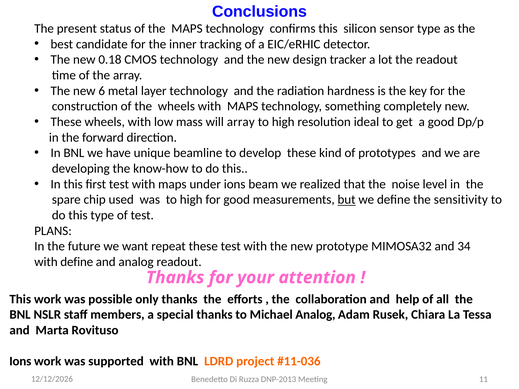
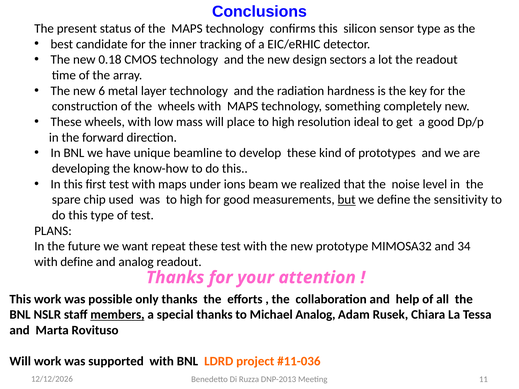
tracker: tracker -> sectors
will array: array -> place
members underline: none -> present
Ions at (20, 362): Ions -> Will
